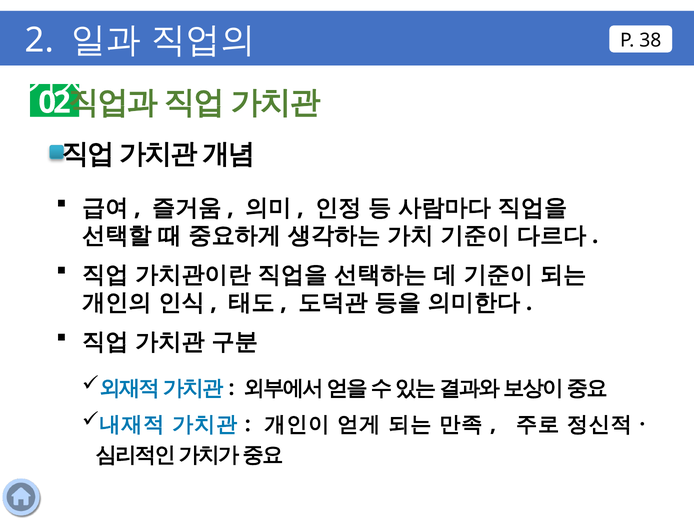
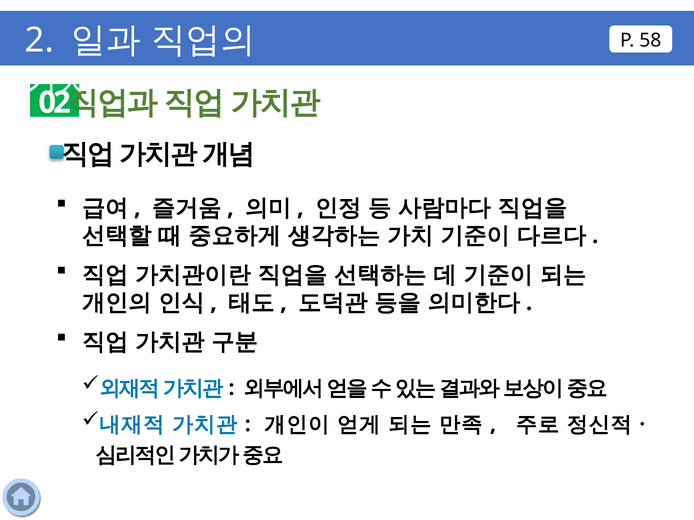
38: 38 -> 58
